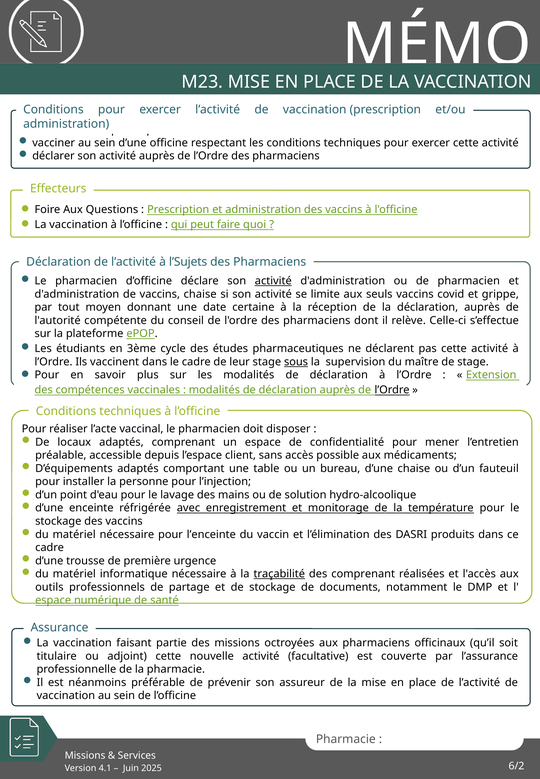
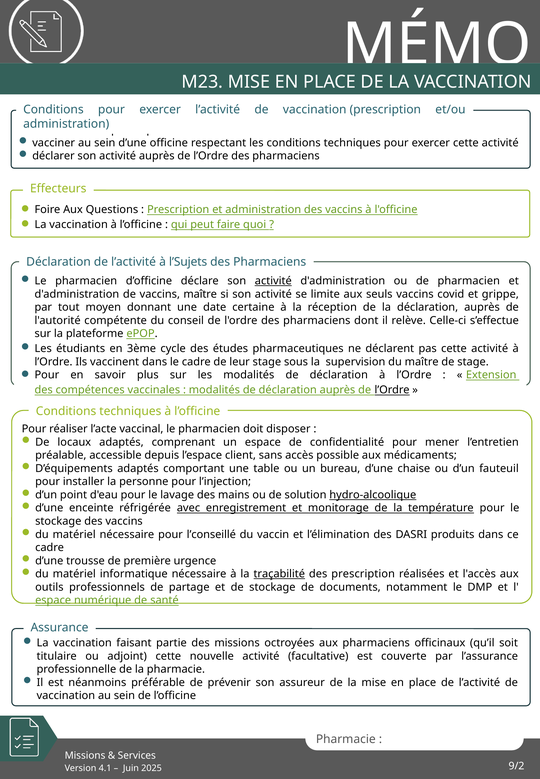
vaccins chaise: chaise -> maître
sous underline: present -> none
hydro-alcoolique underline: none -> present
l’enceinte: l’enceinte -> l’conseillé
des comprenant: comprenant -> prescription
6/2: 6/2 -> 9/2
